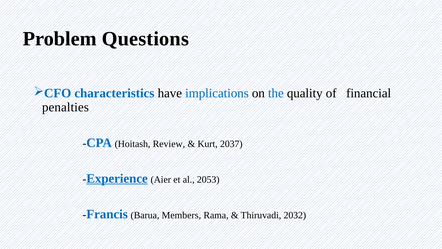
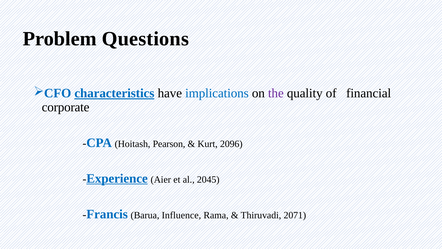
characteristics underline: none -> present
the colour: blue -> purple
penalties: penalties -> corporate
Review: Review -> Pearson
2037: 2037 -> 2096
2053: 2053 -> 2045
Members: Members -> Influence
2032: 2032 -> 2071
